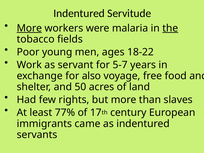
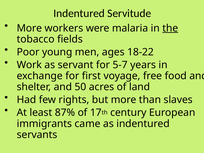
More at (29, 28) underline: present -> none
also: also -> first
77%: 77% -> 87%
